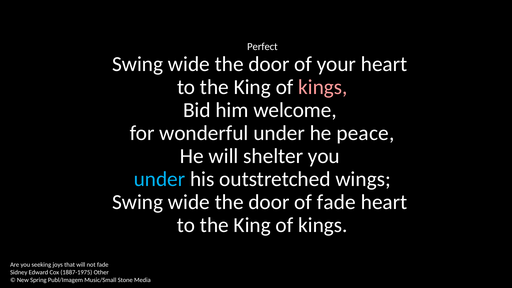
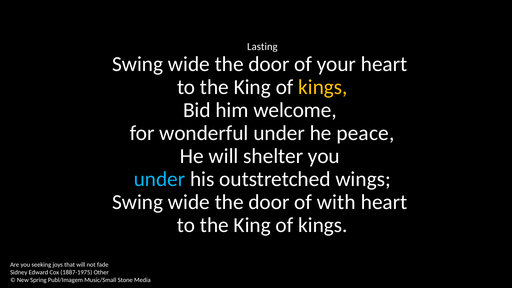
Perfect: Perfect -> Lasting
kings at (323, 87) colour: pink -> yellow
of fade: fade -> with
